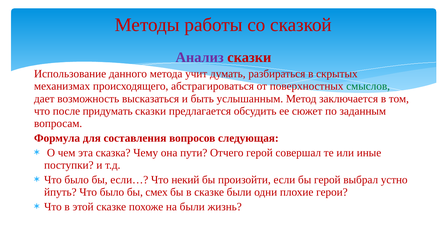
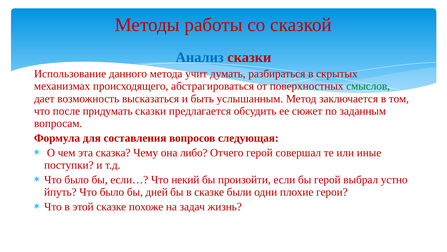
Анализ colour: purple -> blue
пути: пути -> либо
смех: смех -> дней
на были: были -> задач
